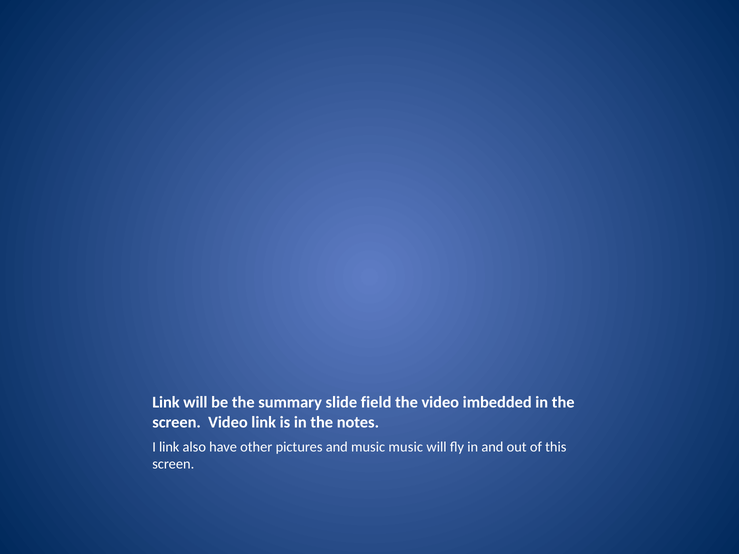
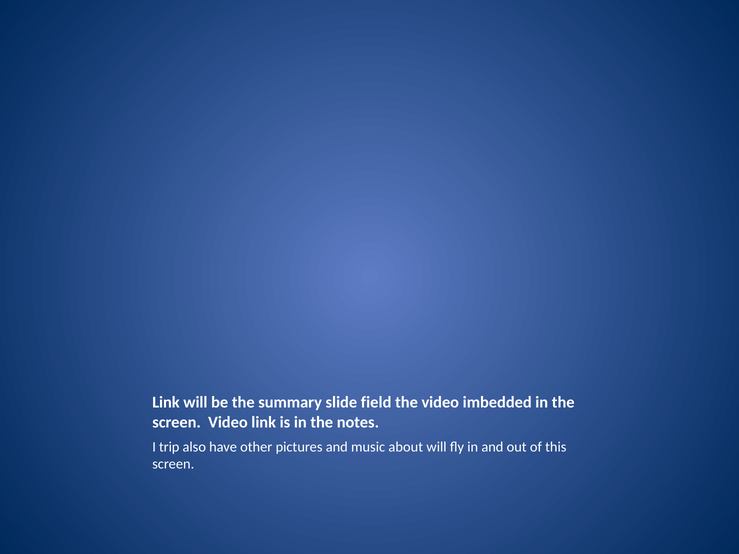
I link: link -> trip
music music: music -> about
